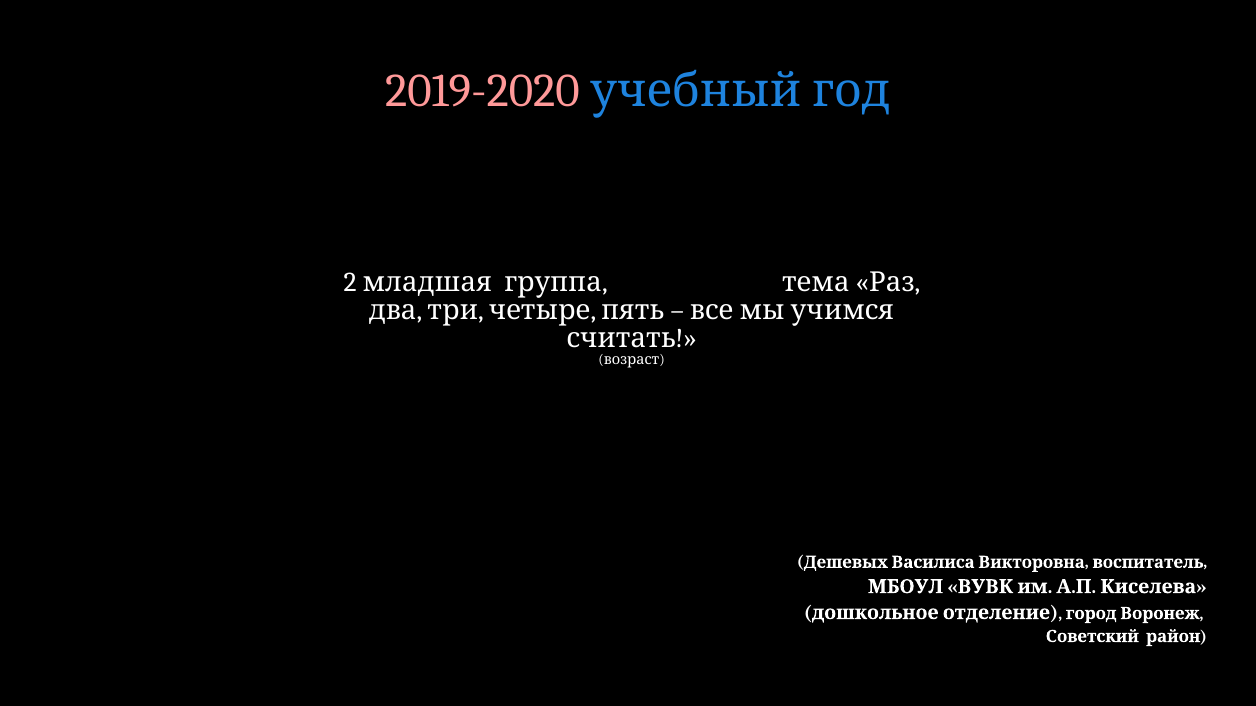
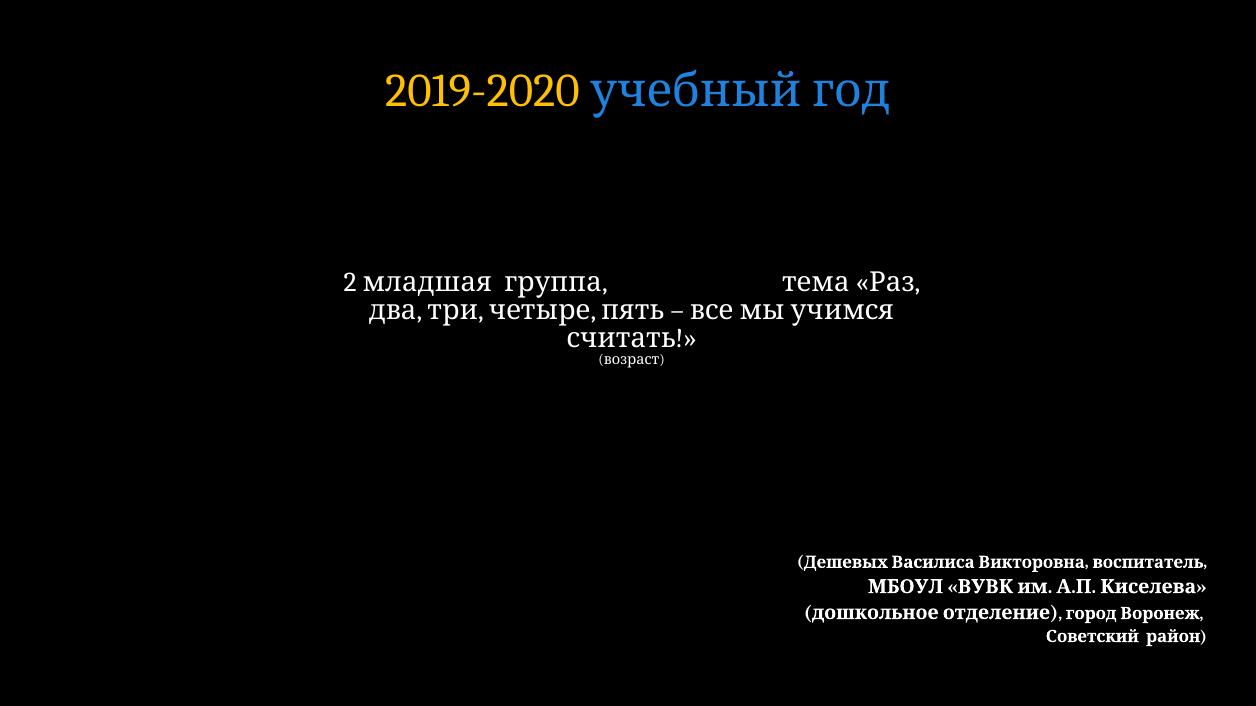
2019-2020 colour: pink -> yellow
